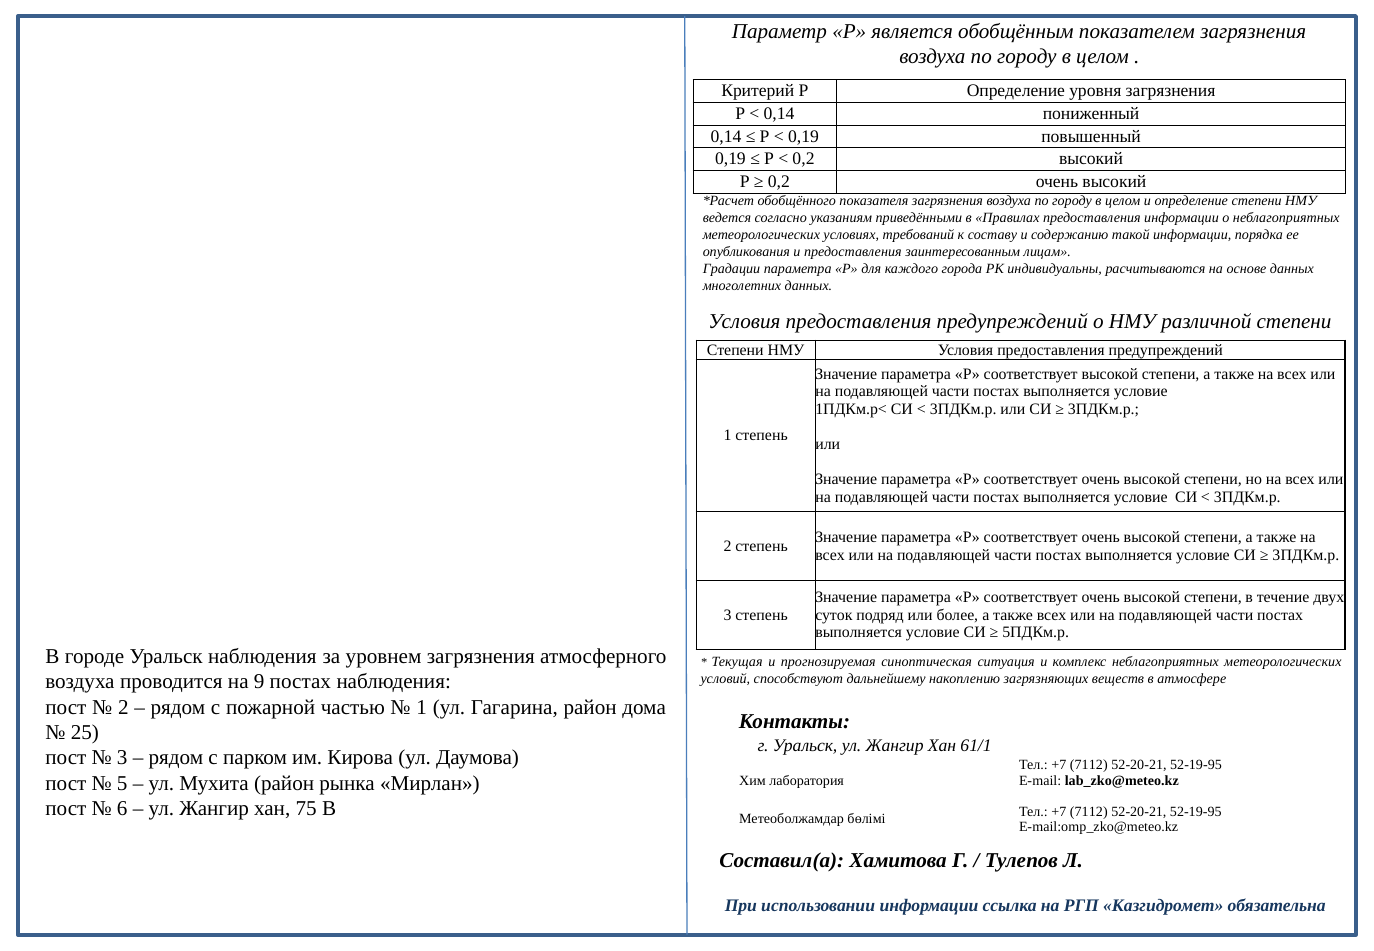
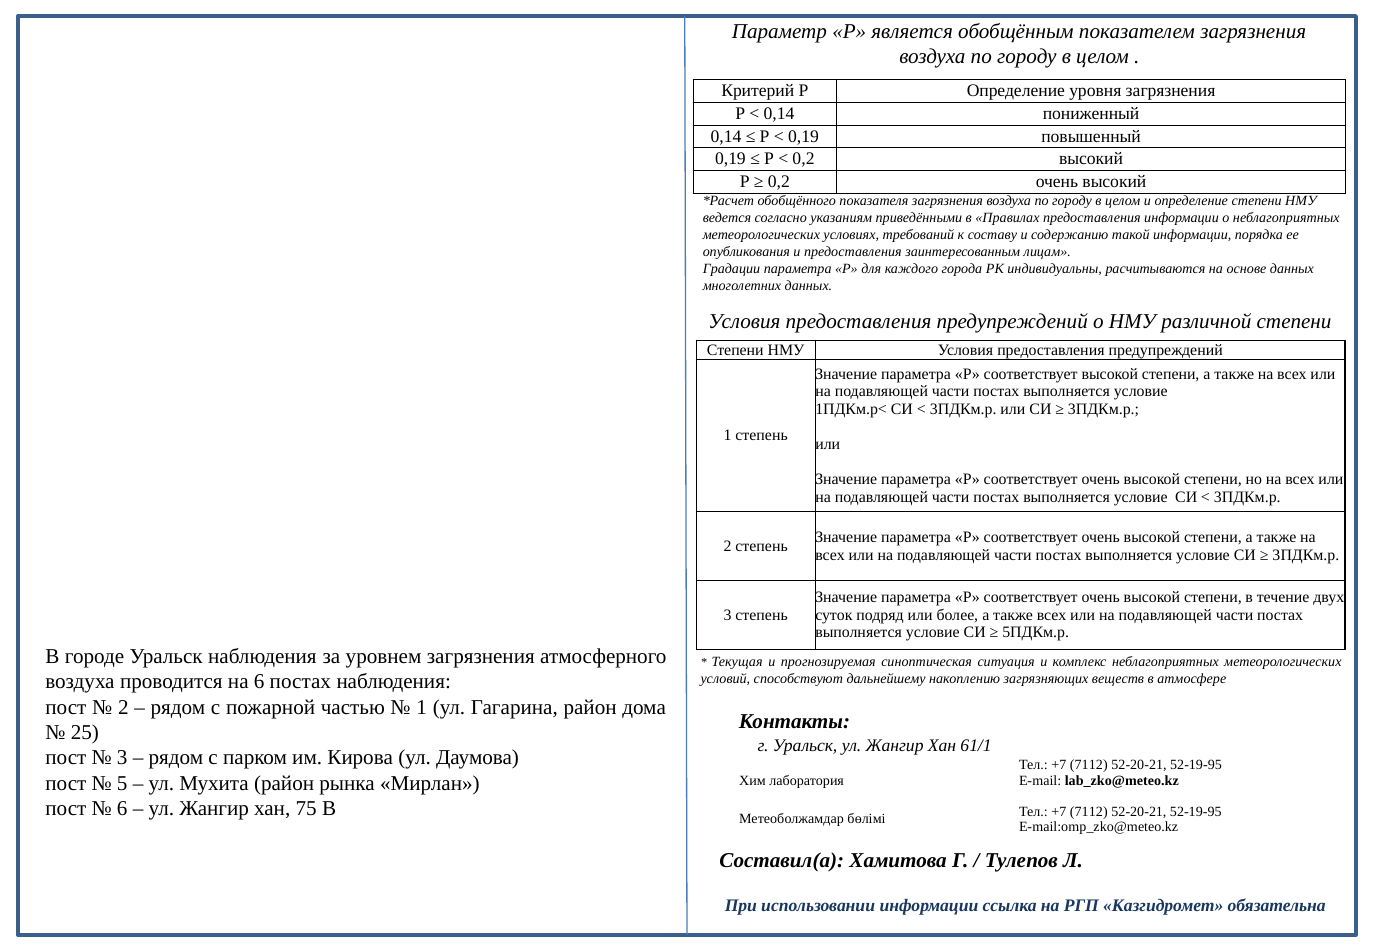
на 9: 9 -> 6
